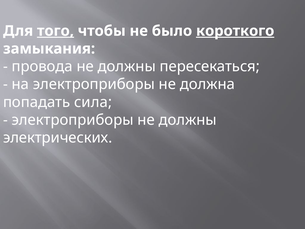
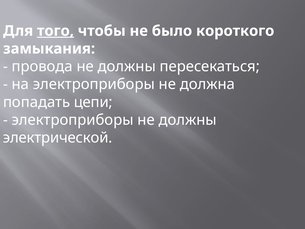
короткого underline: present -> none
сила: сила -> цепи
электрических: электрических -> электрической
